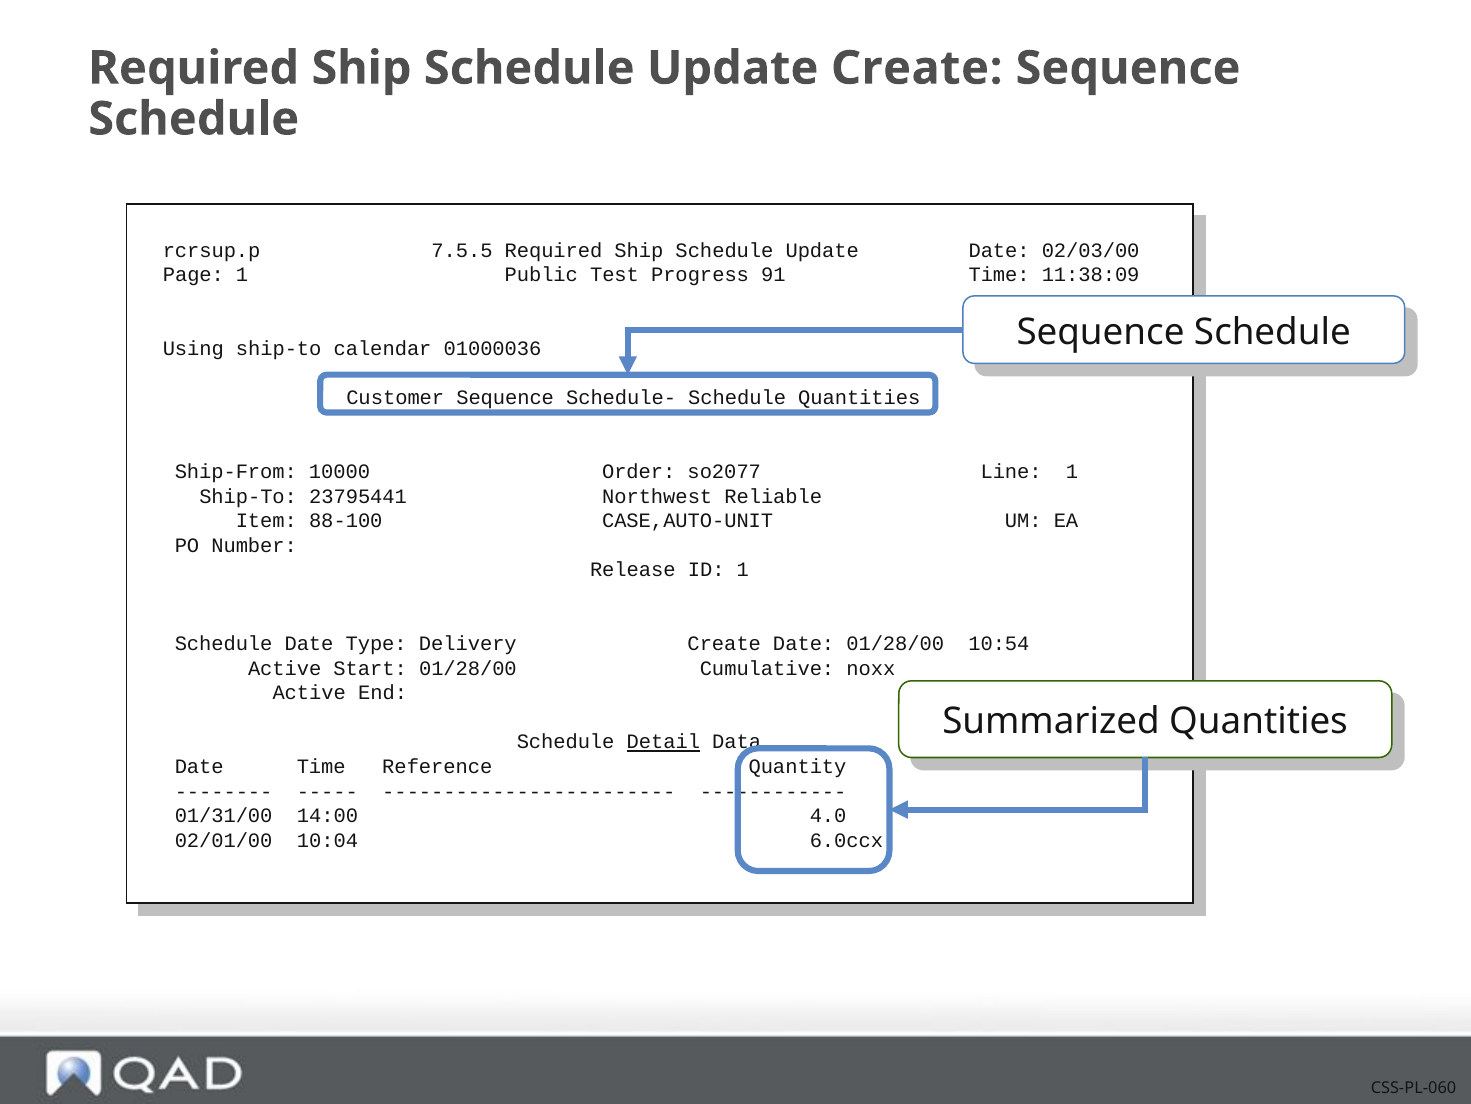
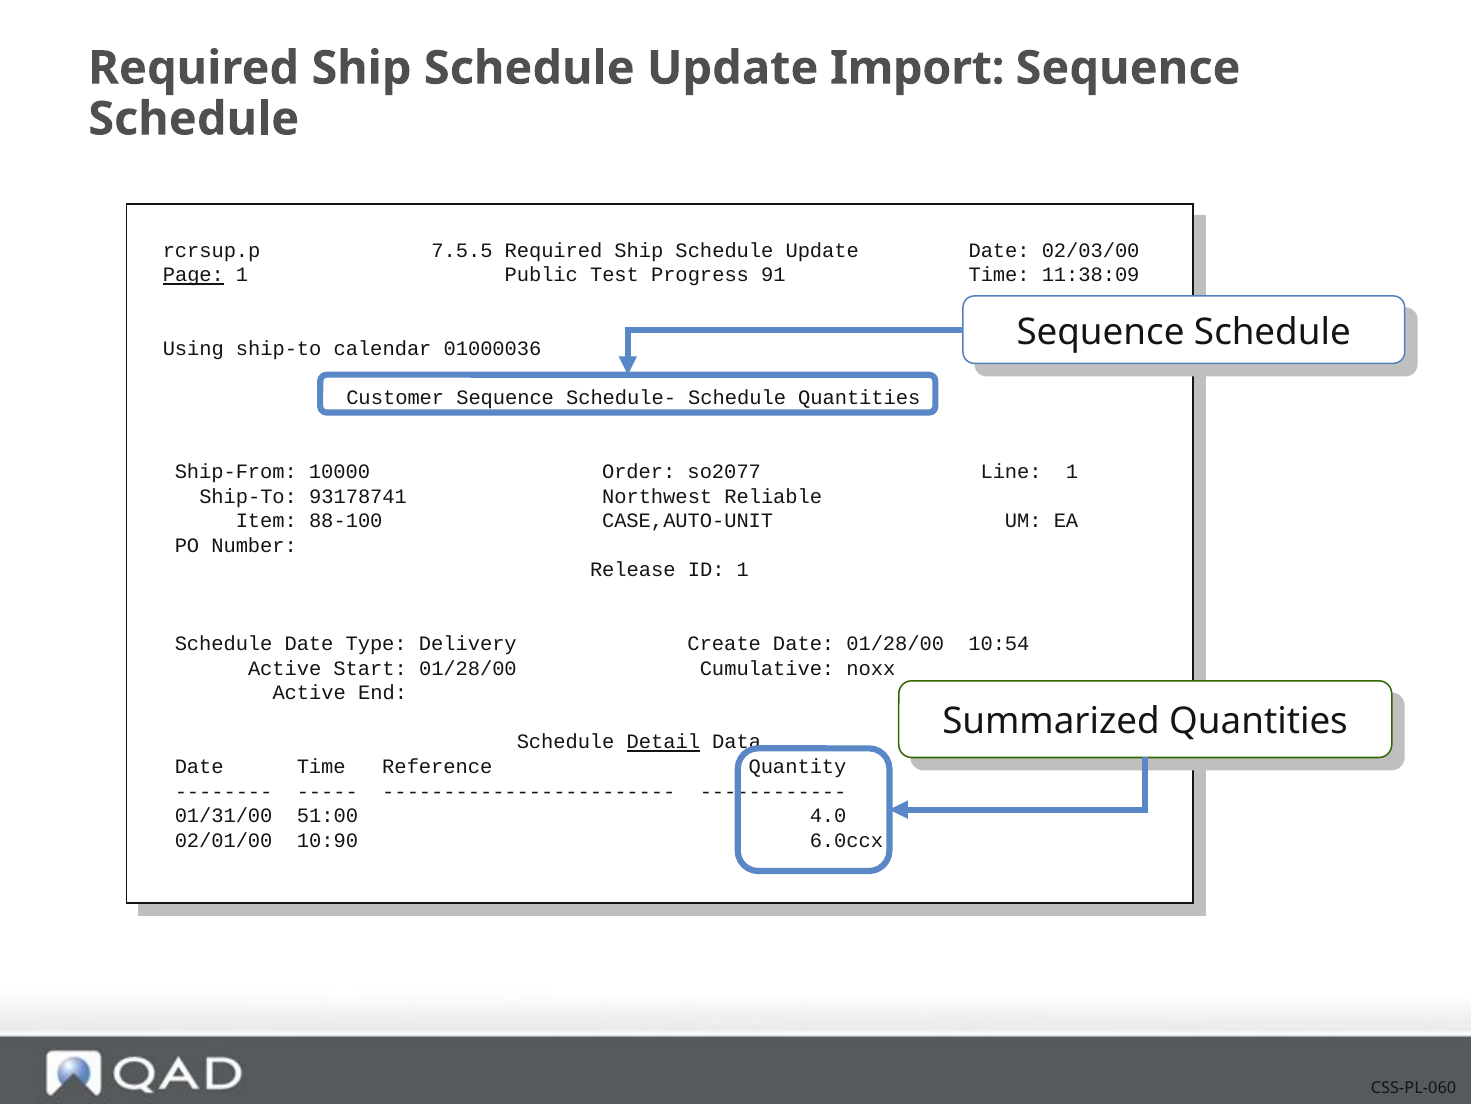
Update Create: Create -> Import
Page underline: none -> present
23795441: 23795441 -> 93178741
14:00: 14:00 -> 51:00
10:04: 10:04 -> 10:90
